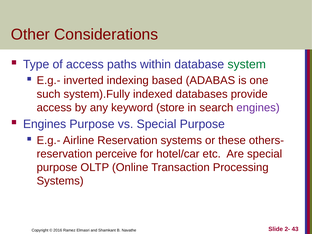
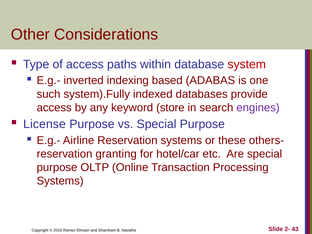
system colour: green -> red
Engines at (45, 124): Engines -> License
perceive: perceive -> granting
